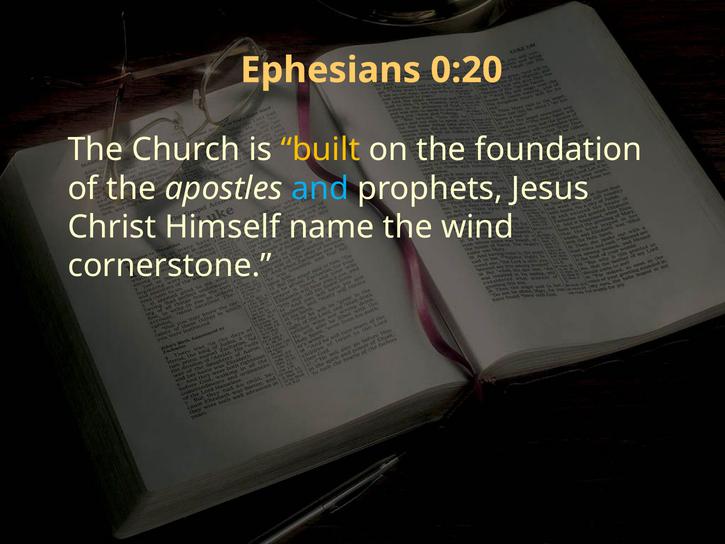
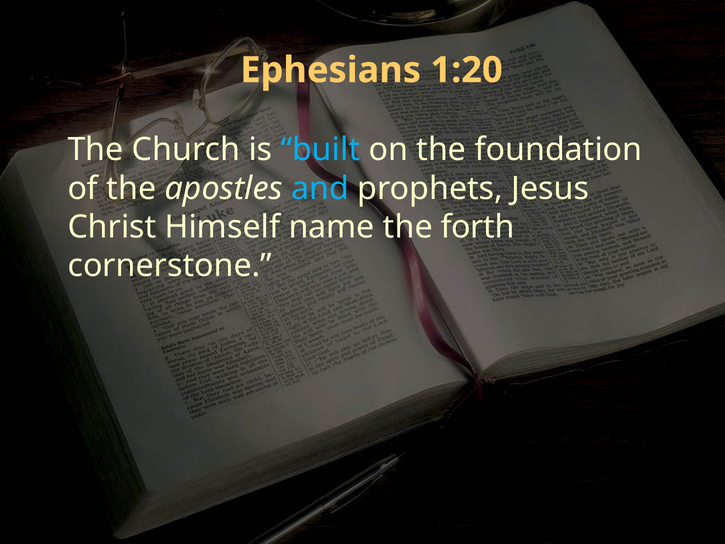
0:20: 0:20 -> 1:20
built colour: yellow -> light blue
wind: wind -> forth
